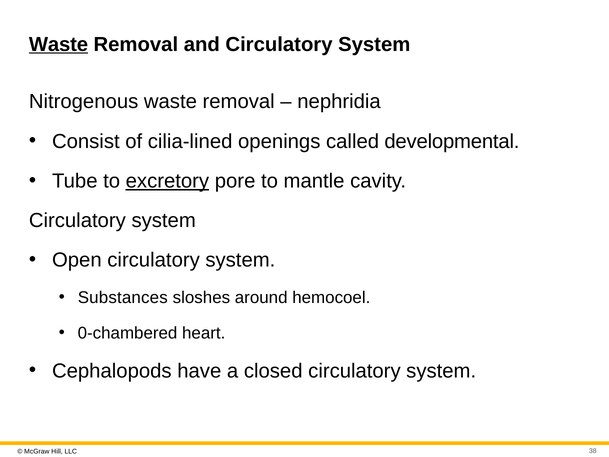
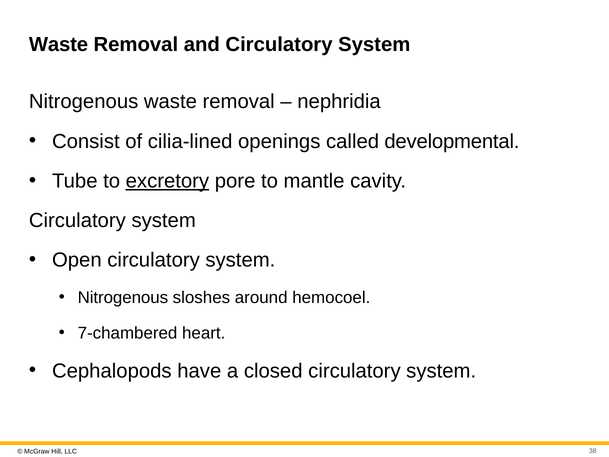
Waste at (59, 44) underline: present -> none
Substances at (123, 297): Substances -> Nitrogenous
0-chambered: 0-chambered -> 7-chambered
